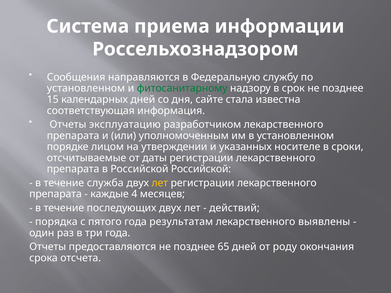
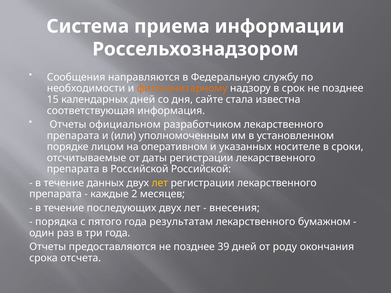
установленном at (86, 88): установленном -> необходимости
фитосанитарному colour: green -> orange
эксплуатацию: эксплуатацию -> официальном
утверждении: утверждении -> оперативном
служба: служба -> данных
4: 4 -> 2
действий: действий -> внесения
выявлены: выявлены -> бумажном
65: 65 -> 39
